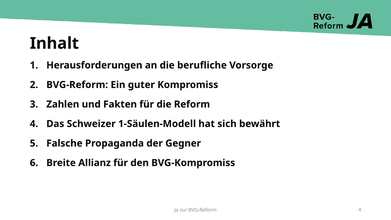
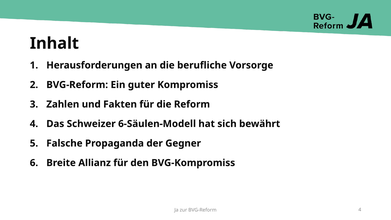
1-Säulen-Modell: 1-Säulen-Modell -> 6-Säulen-Modell
